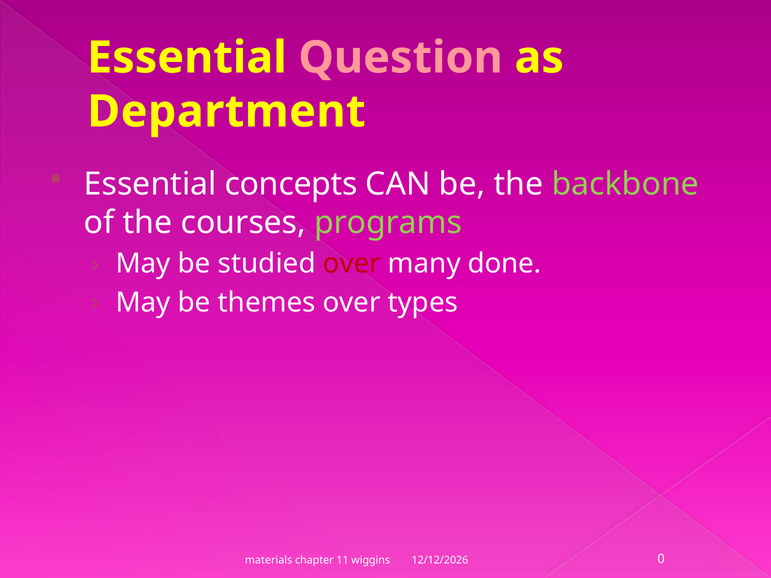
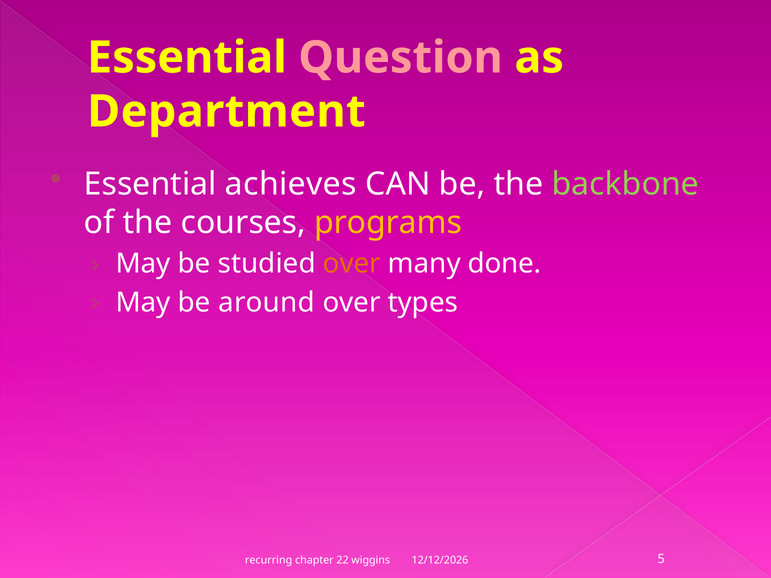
concepts: concepts -> achieves
programs colour: light green -> yellow
over at (352, 264) colour: red -> orange
themes: themes -> around
materials: materials -> recurring
11: 11 -> 22
0: 0 -> 5
